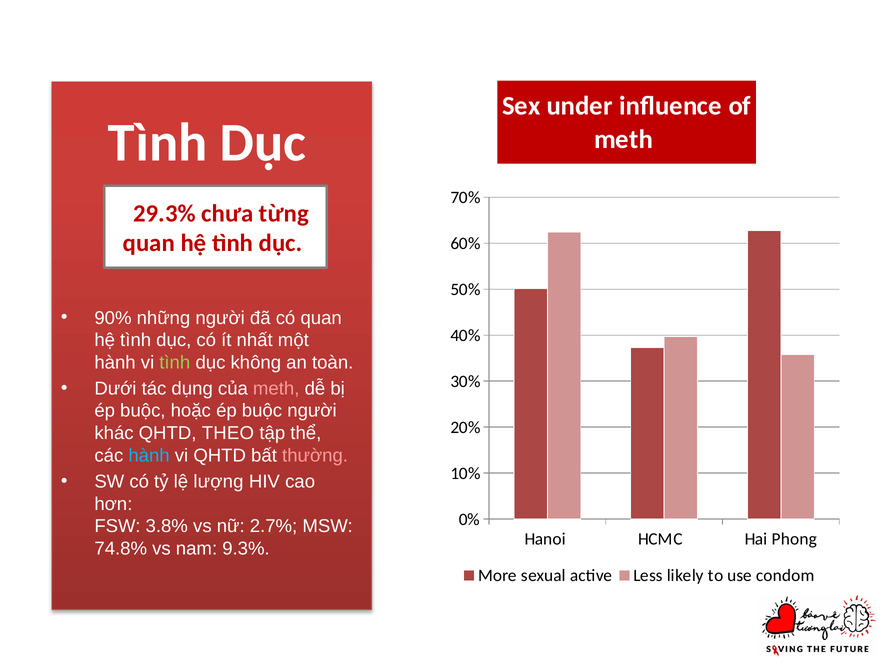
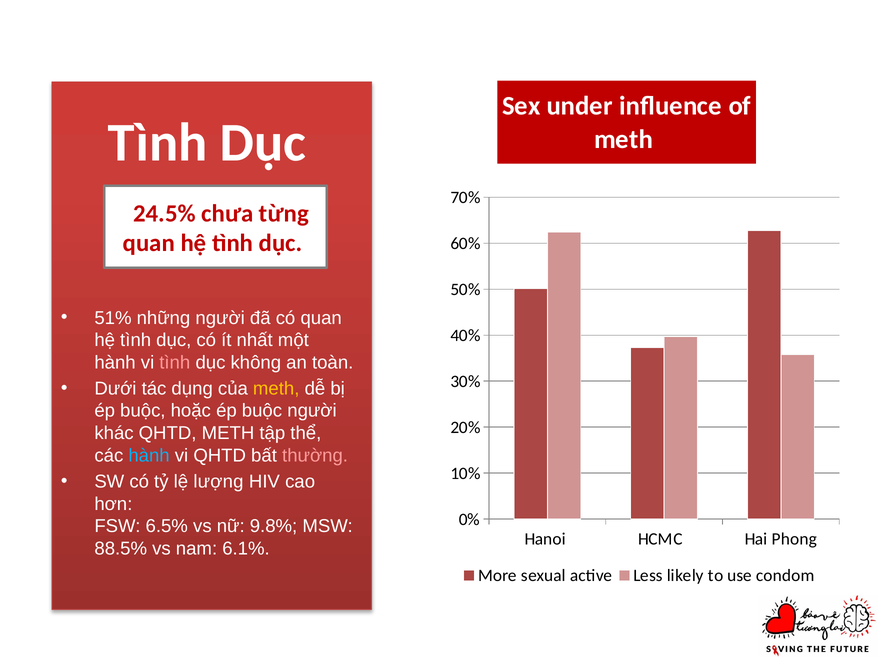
29.3%: 29.3% -> 24.5%
90%: 90% -> 51%
tình at (175, 363) colour: light green -> pink
meth at (276, 389) colour: pink -> yellow
QHTD THEO: THEO -> METH
3.8%: 3.8% -> 6.5%
2.7%: 2.7% -> 9.8%
74.8%: 74.8% -> 88.5%
9.3%: 9.3% -> 6.1%
